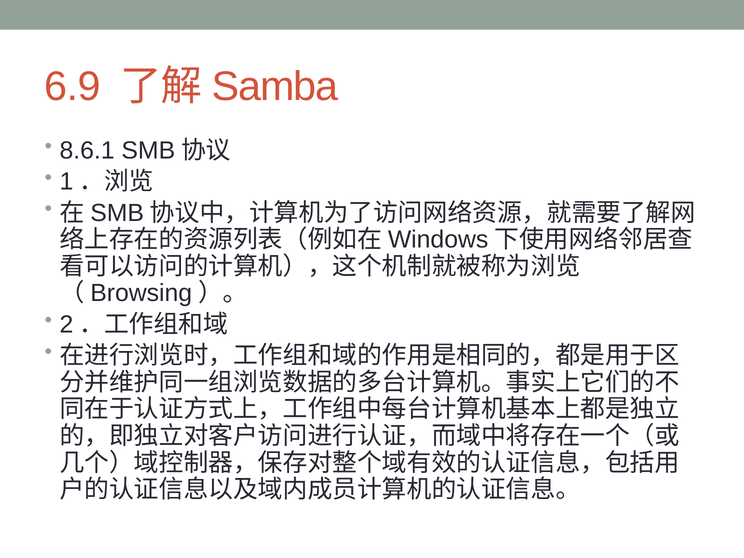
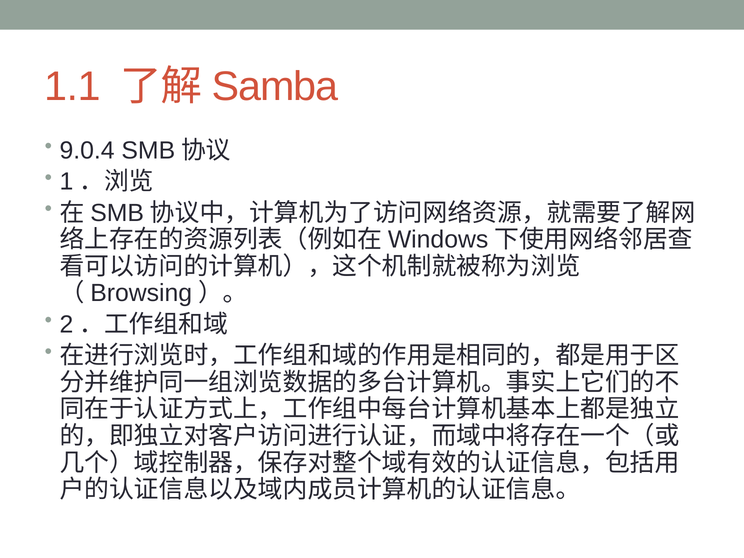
6.9: 6.9 -> 1.1
8.6.1: 8.6.1 -> 9.0.4
